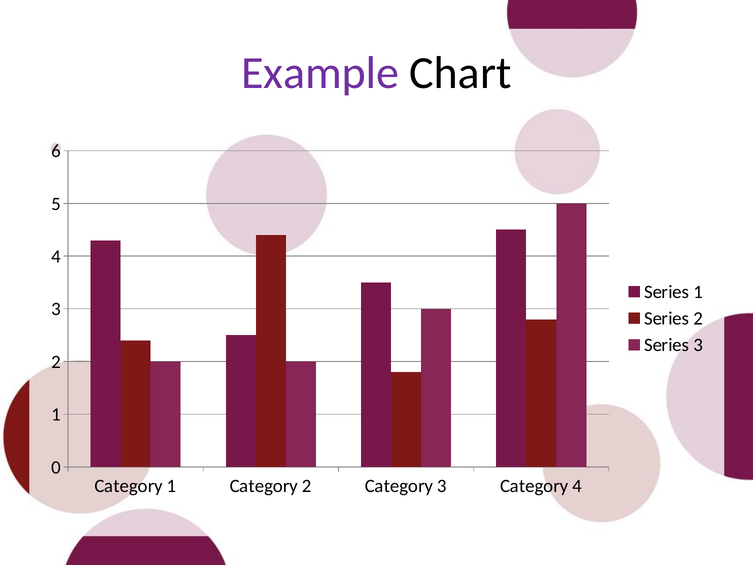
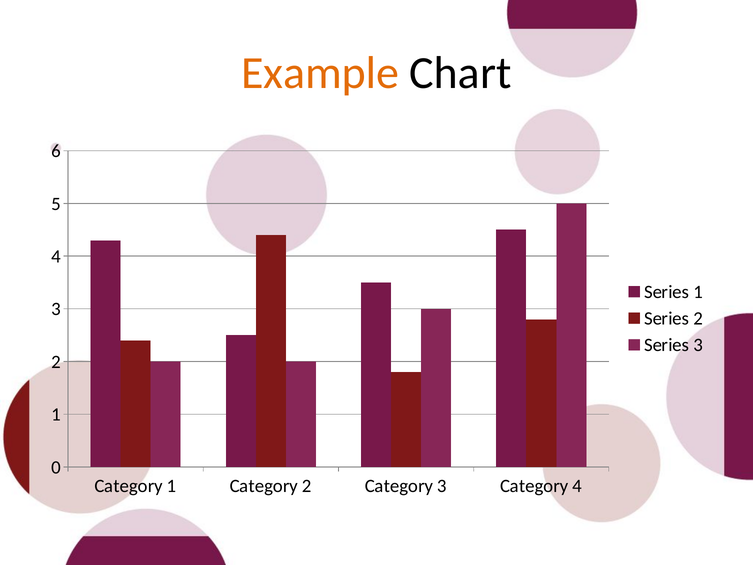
Example colour: purple -> orange
